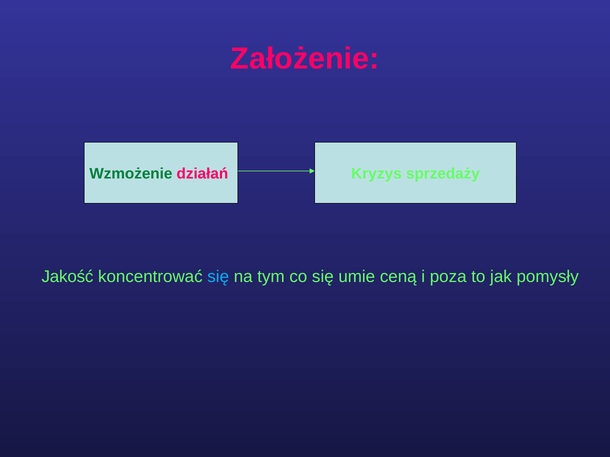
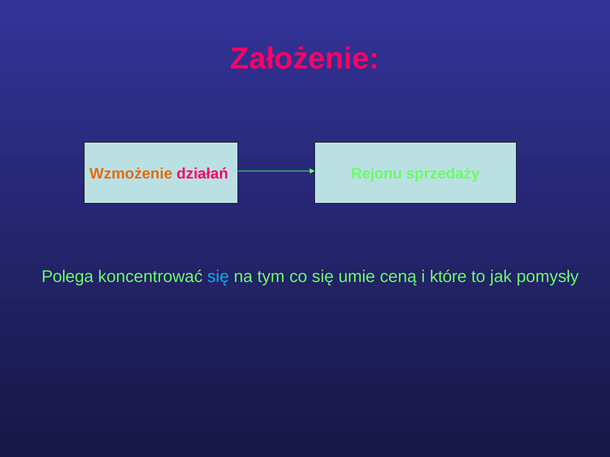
Wzmożenie colour: green -> orange
Kryzys: Kryzys -> Rejonu
Jakość: Jakość -> Polega
poza: poza -> które
